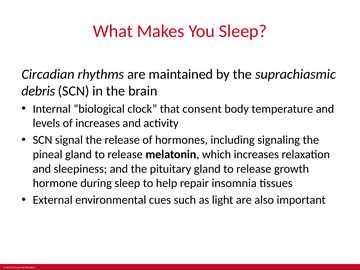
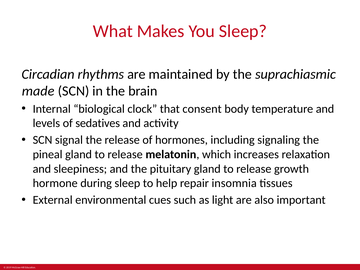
debris: debris -> made
of increases: increases -> sedatives
